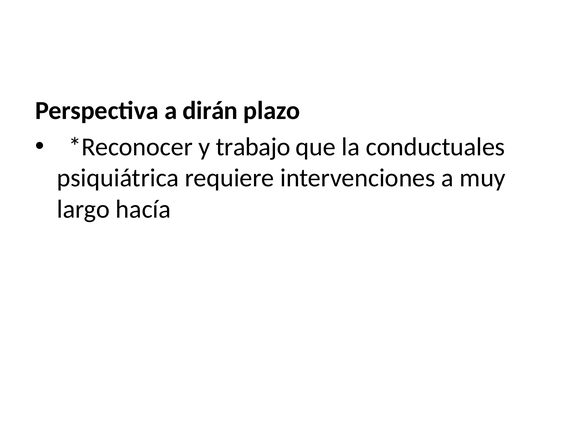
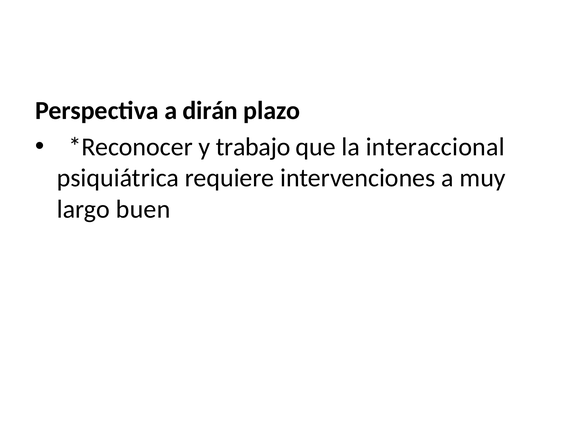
conductuales: conductuales -> interaccional
hacía: hacía -> buen
